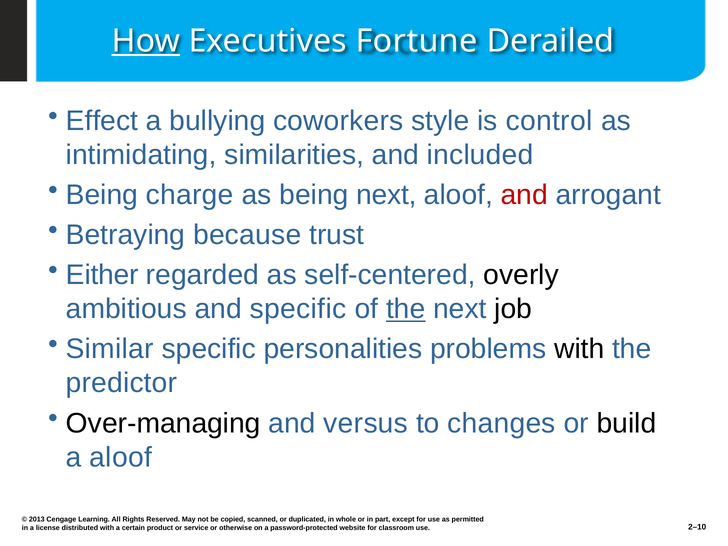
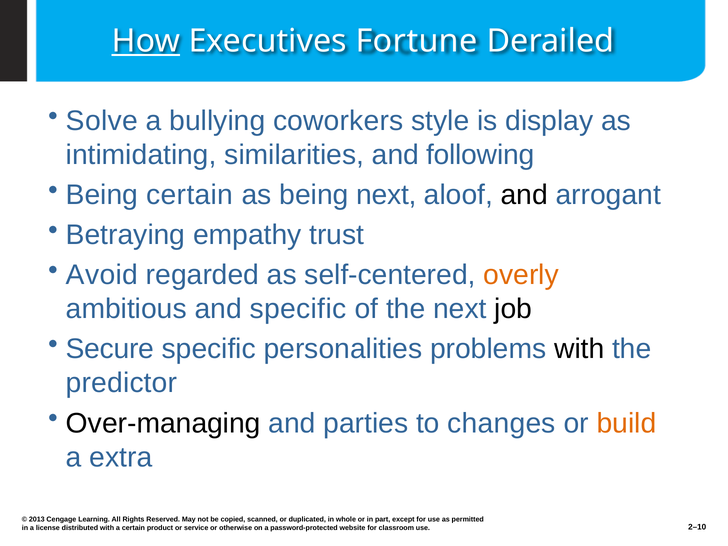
Effect: Effect -> Solve
control: control -> display
included: included -> following
Being charge: charge -> certain
and at (524, 195) colour: red -> black
because: because -> empathy
Either: Either -> Avoid
overly colour: black -> orange
the at (406, 309) underline: present -> none
Similar: Similar -> Secure
versus: versus -> parties
build colour: black -> orange
a aloof: aloof -> extra
